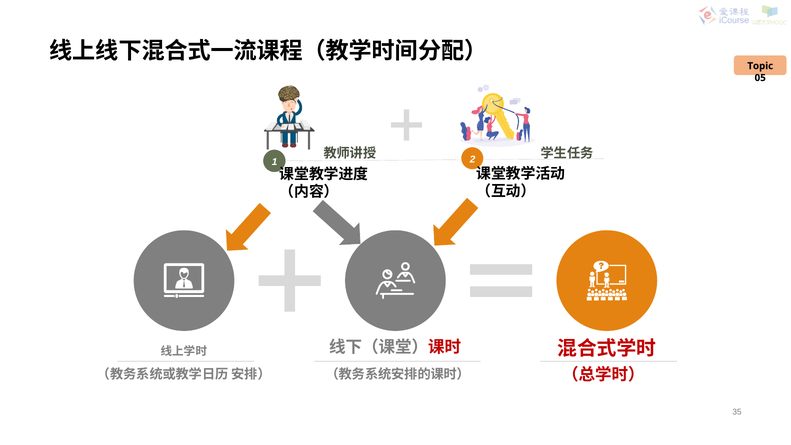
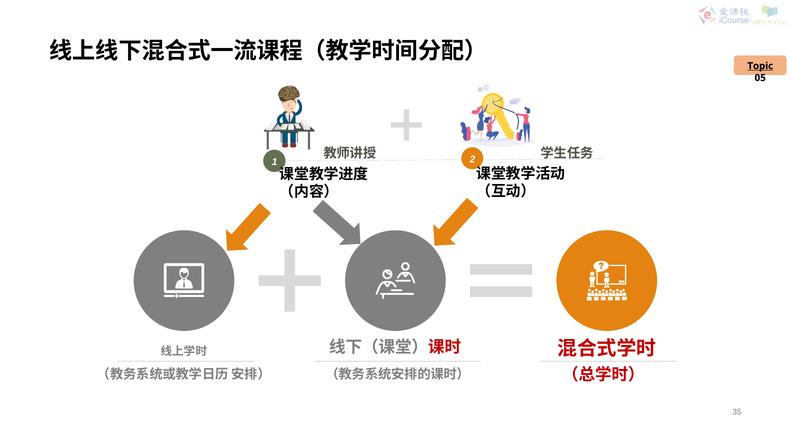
Topic underline: none -> present
